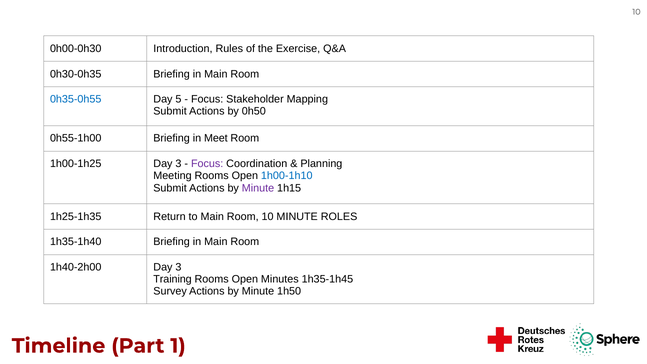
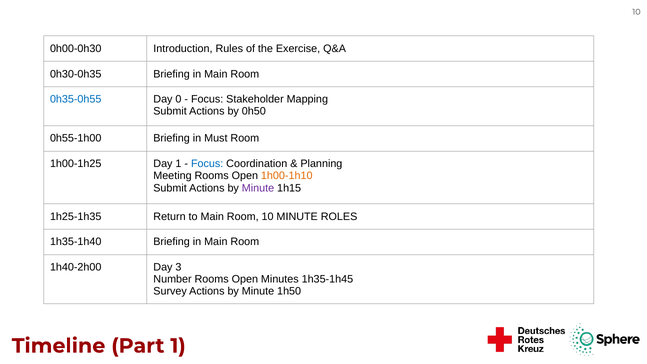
5: 5 -> 0
Meet: Meet -> Must
1h00-1h25 Day 3: 3 -> 1
Focus at (207, 164) colour: purple -> blue
1h00-1h10 colour: blue -> orange
Training: Training -> Number
